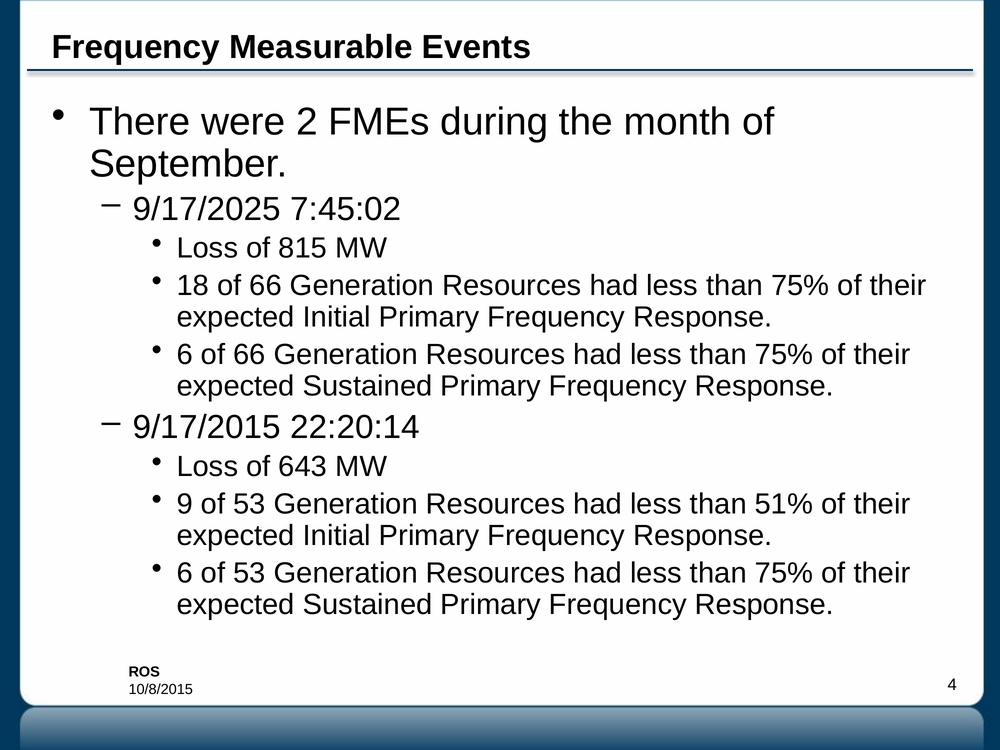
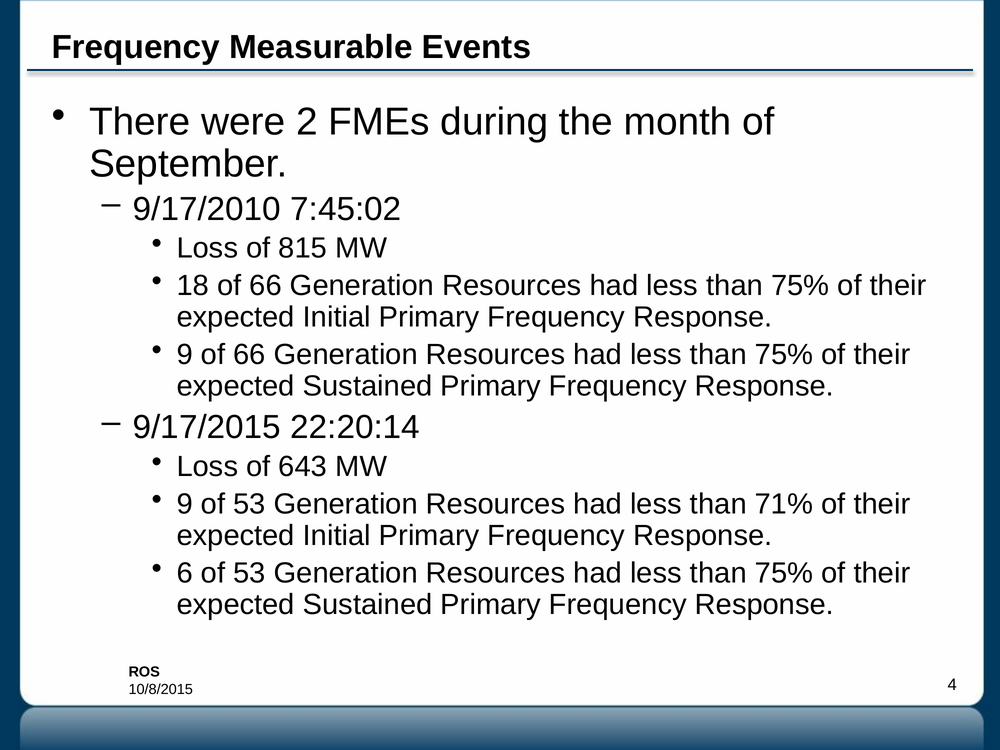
9/17/2025: 9/17/2025 -> 9/17/2010
6 at (185, 355): 6 -> 9
51%: 51% -> 71%
